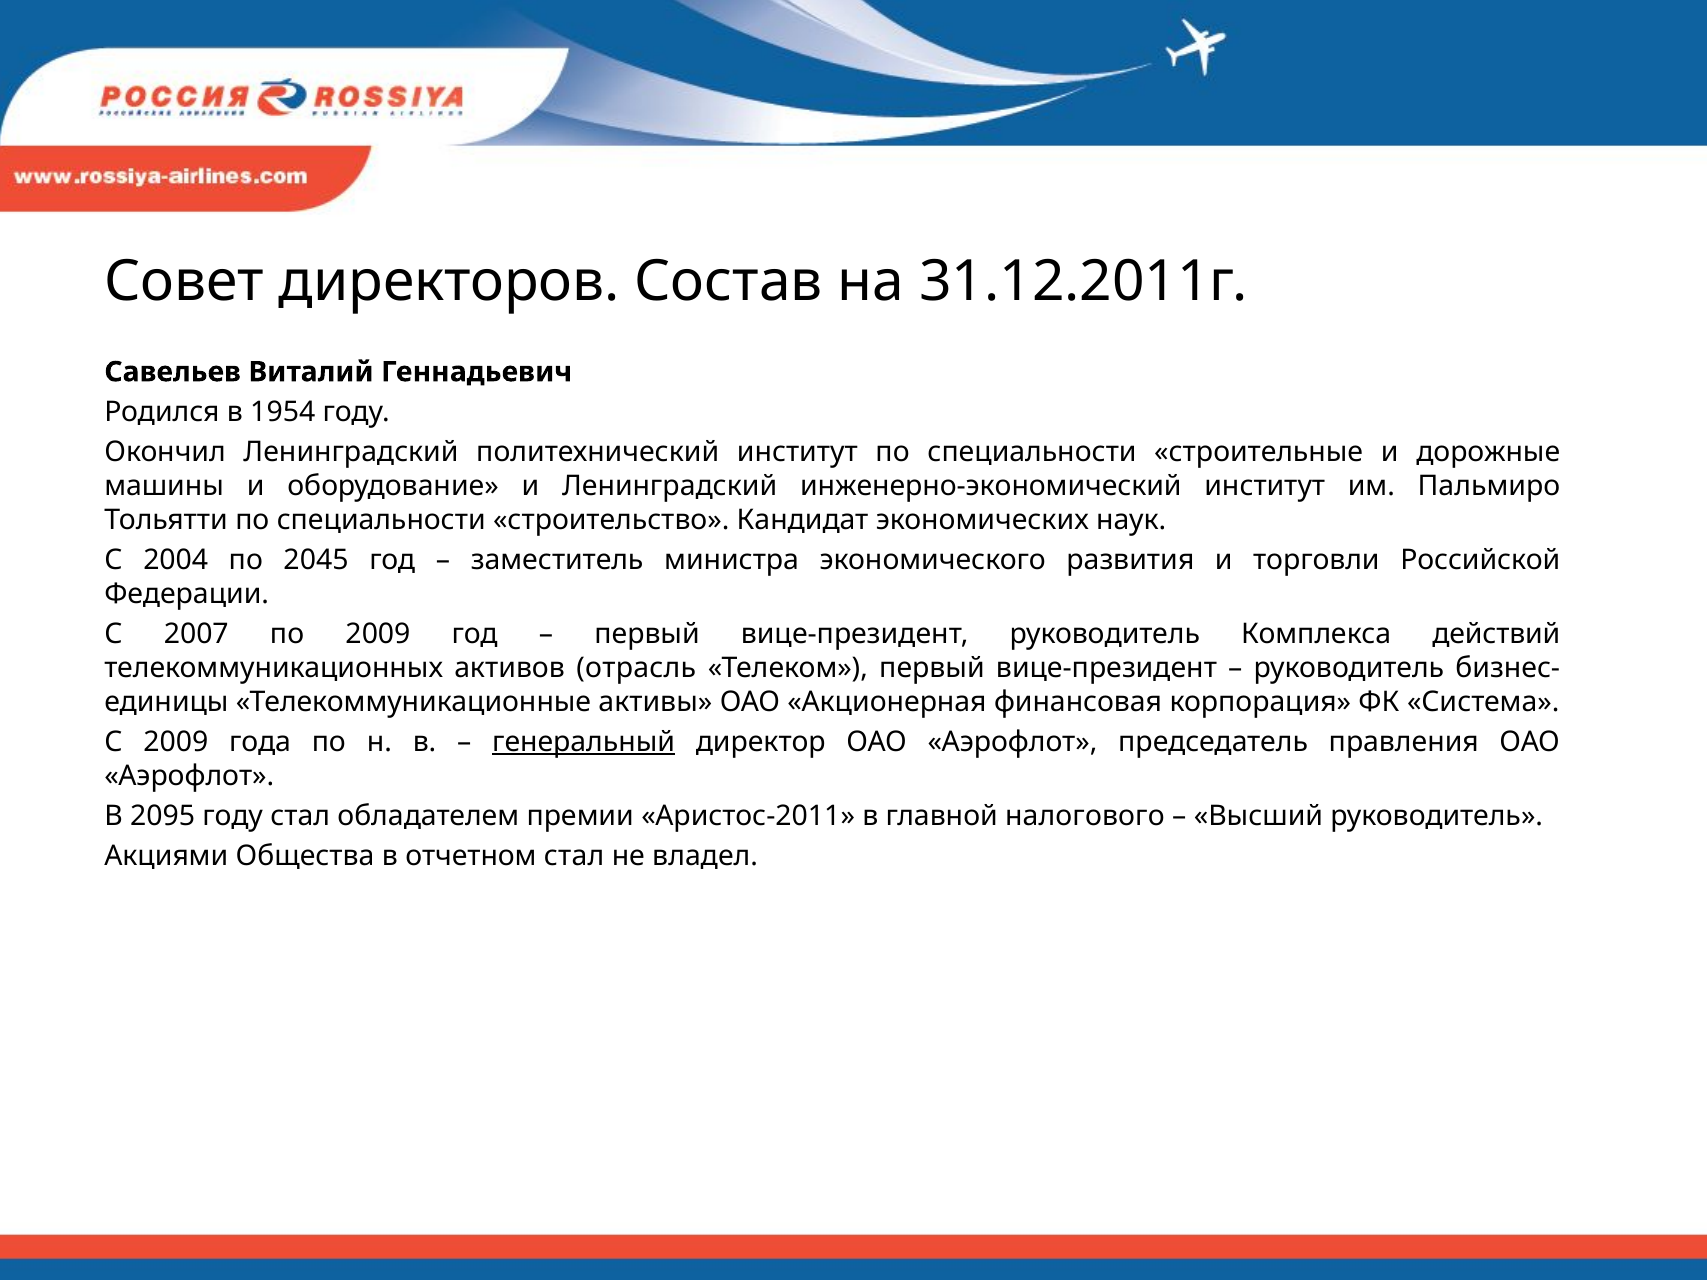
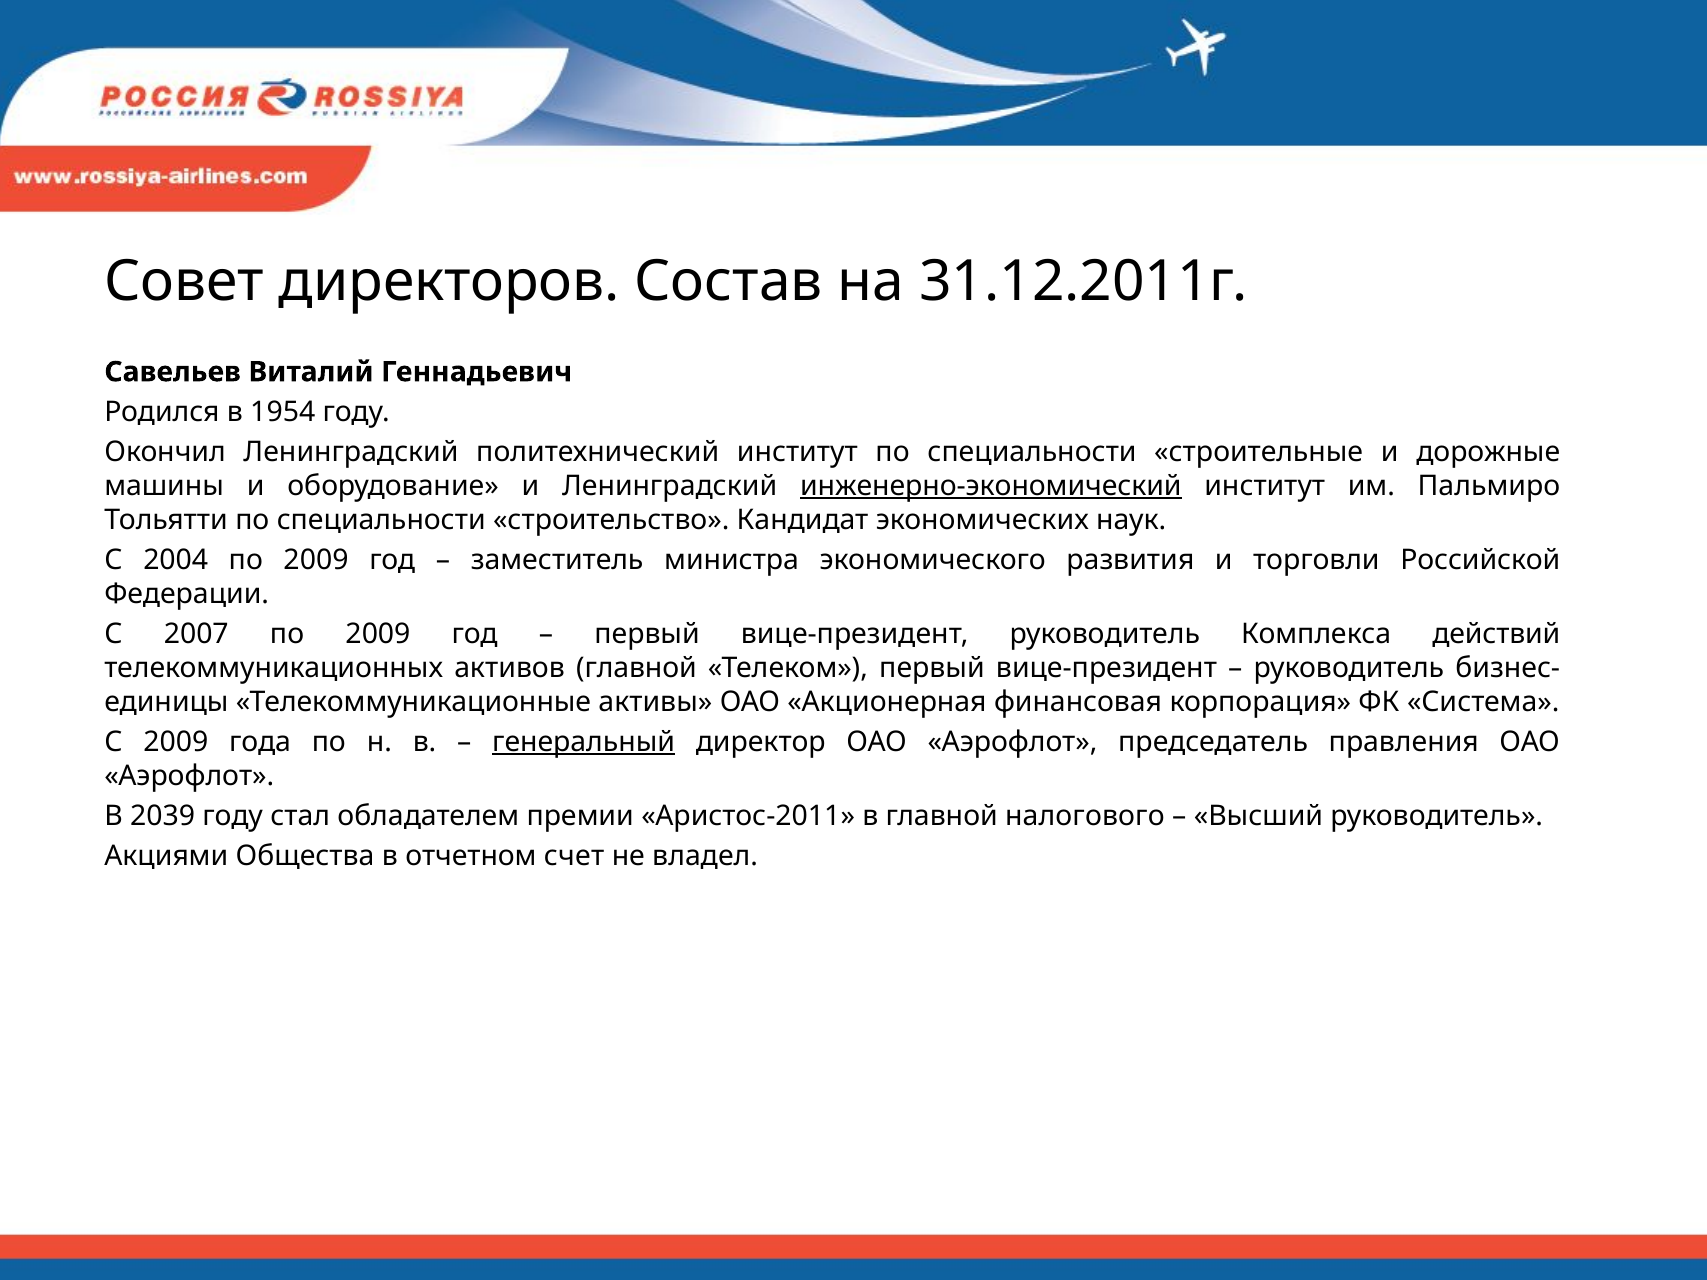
инженерно-экономический underline: none -> present
2004 по 2045: 2045 -> 2009
активов отрасль: отрасль -> главной
2095: 2095 -> 2039
отчетном стал: стал -> счет
